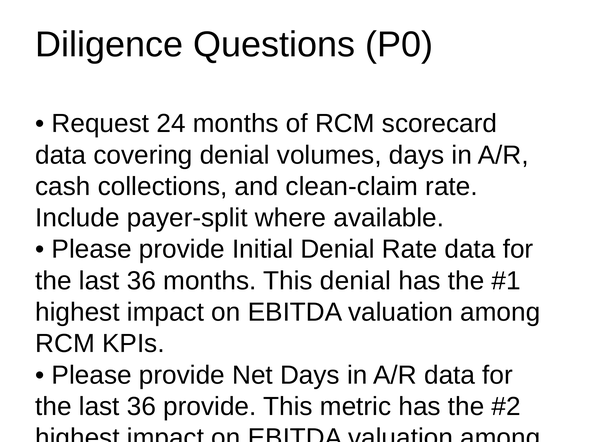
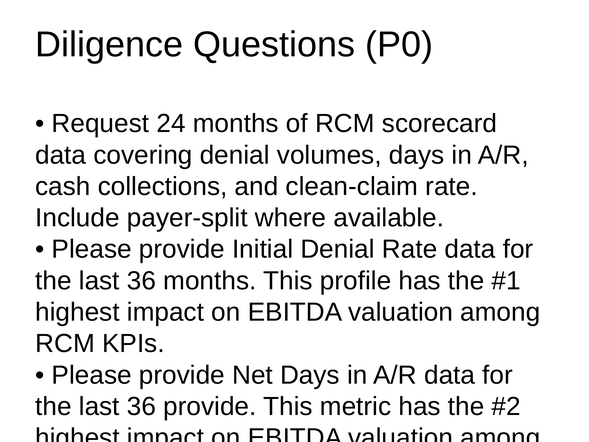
This denial: denial -> profile
